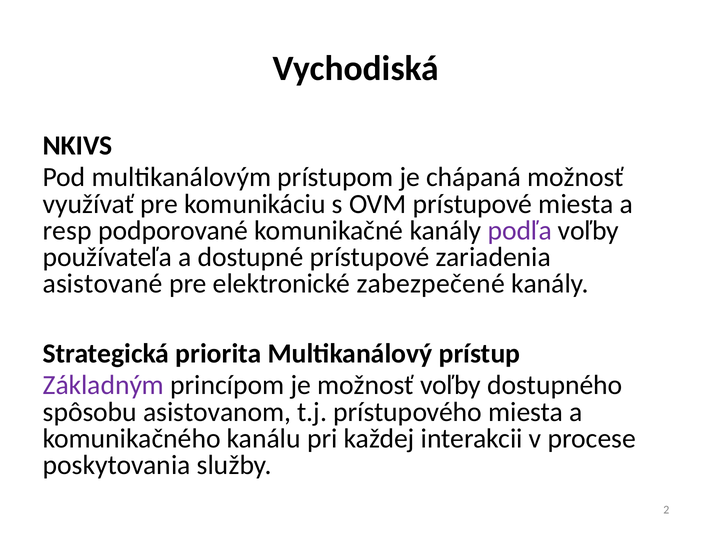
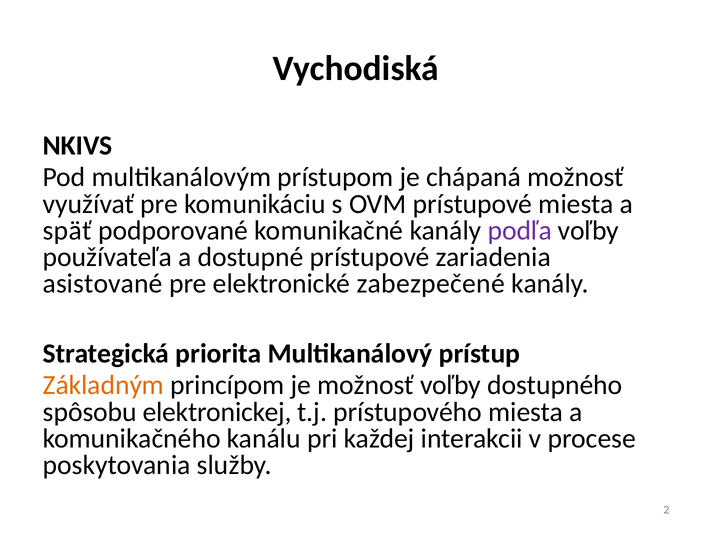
resp: resp -> späť
Základným colour: purple -> orange
asistovanom: asistovanom -> elektronickej
